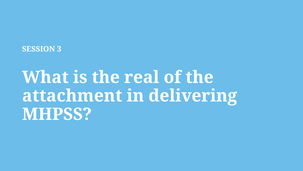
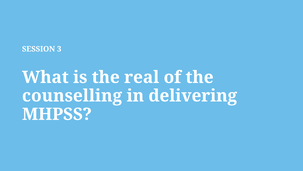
attachment: attachment -> counselling
